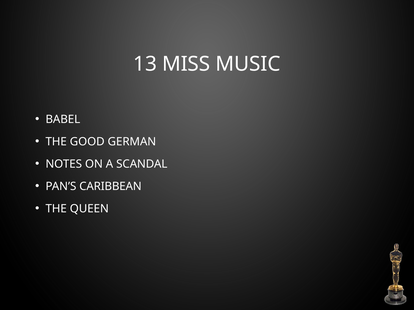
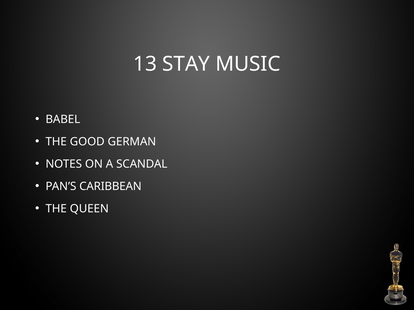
MISS: MISS -> STAY
